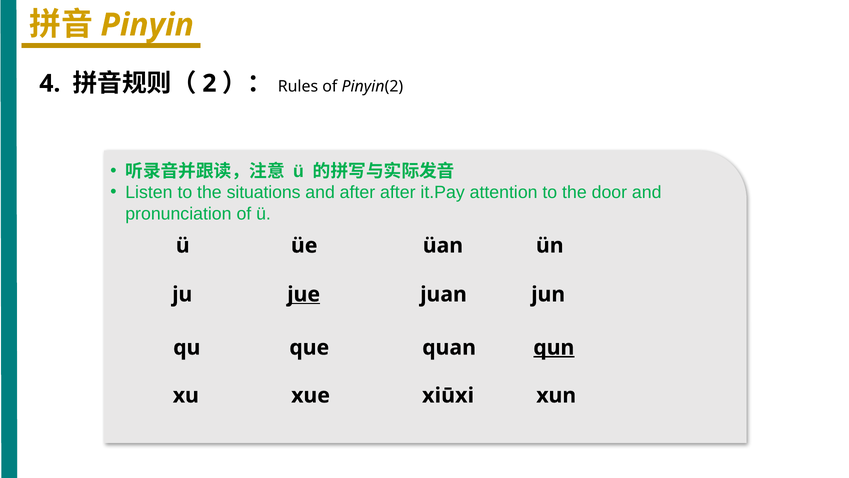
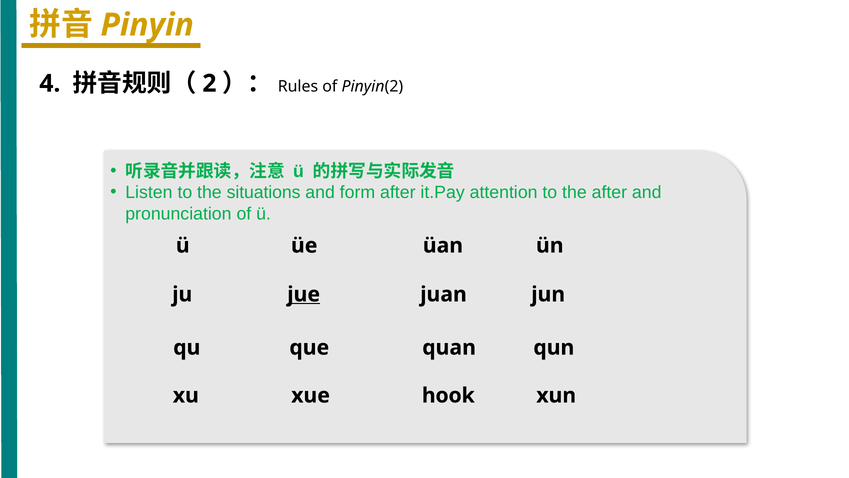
and after: after -> form
the door: door -> after
qun underline: present -> none
xiūxi: xiūxi -> hook
